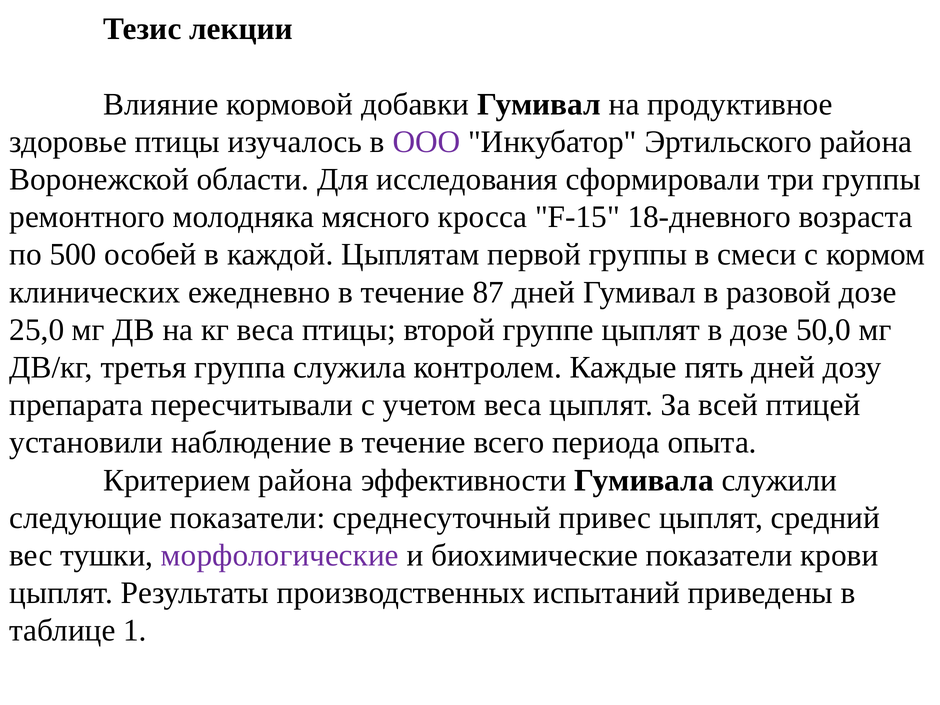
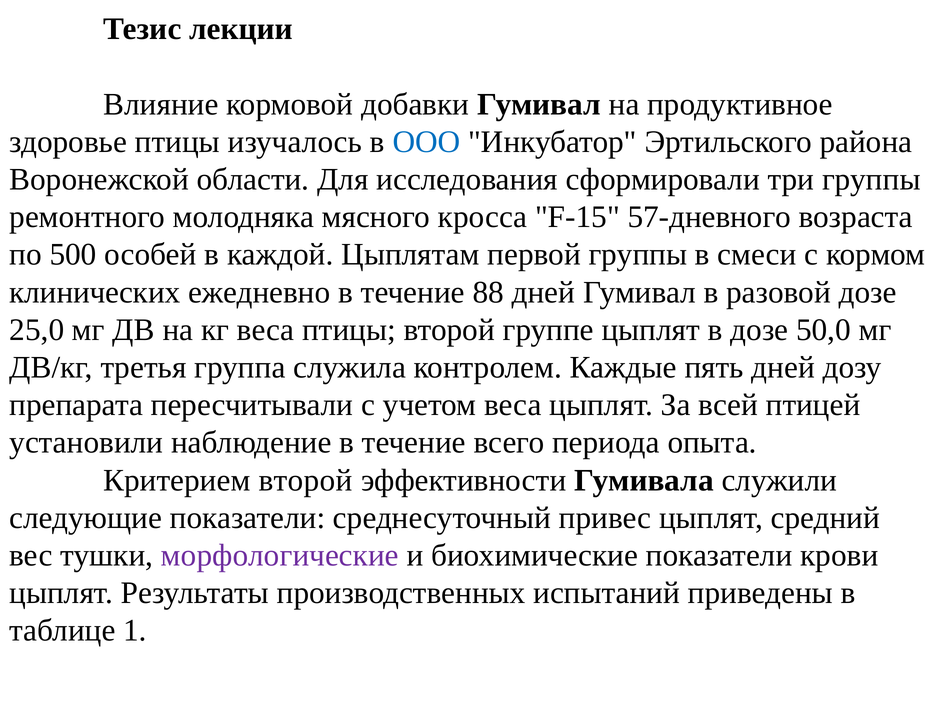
ООО colour: purple -> blue
18-дневного: 18-дневного -> 57-дневного
87: 87 -> 88
Критерием района: района -> второй
